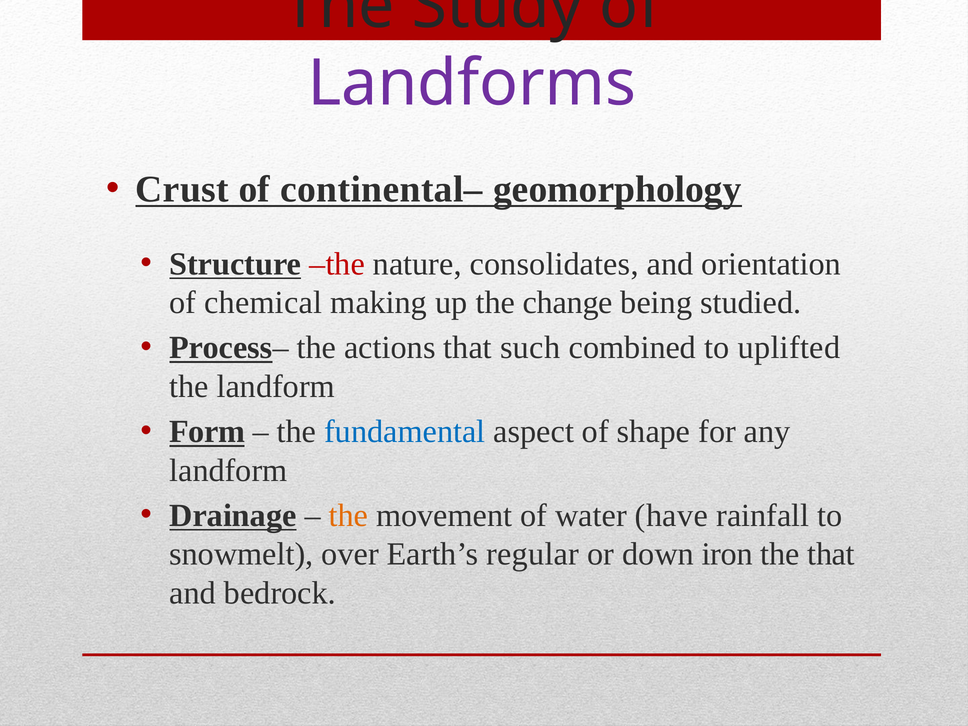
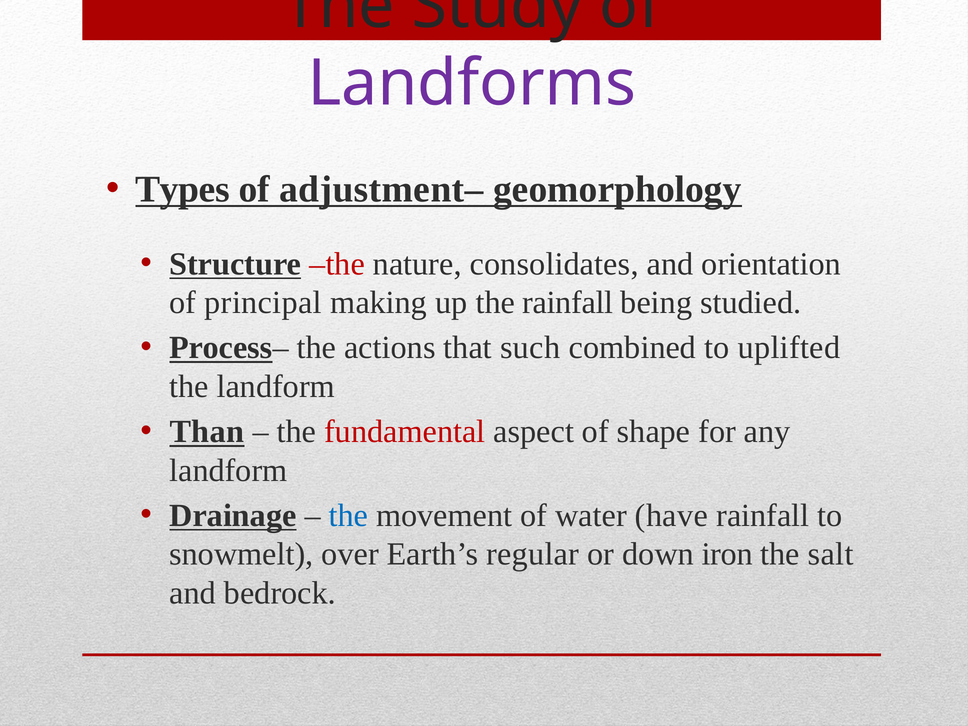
Crust: Crust -> Types
continental–: continental– -> adjustment–
chemical: chemical -> principal
the change: change -> rainfall
Form: Form -> Than
fundamental colour: blue -> red
the at (348, 516) colour: orange -> blue
the that: that -> salt
